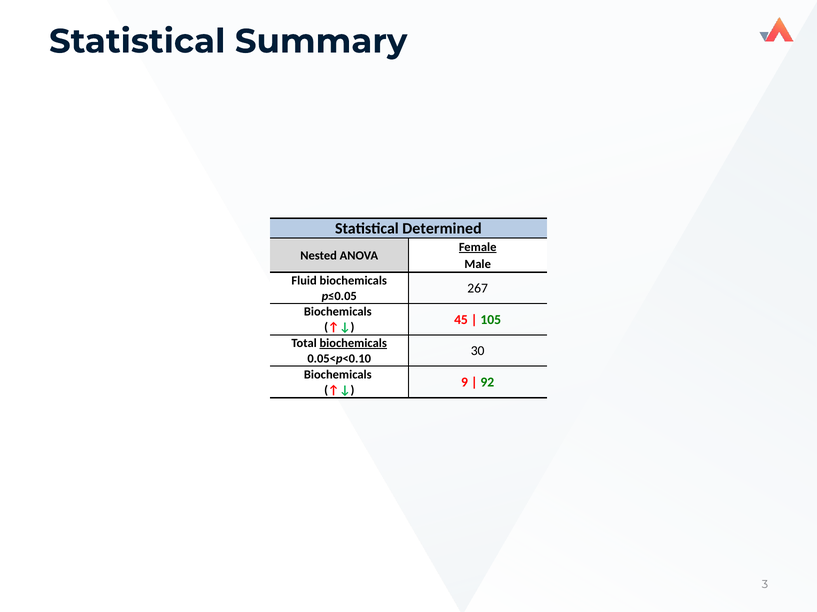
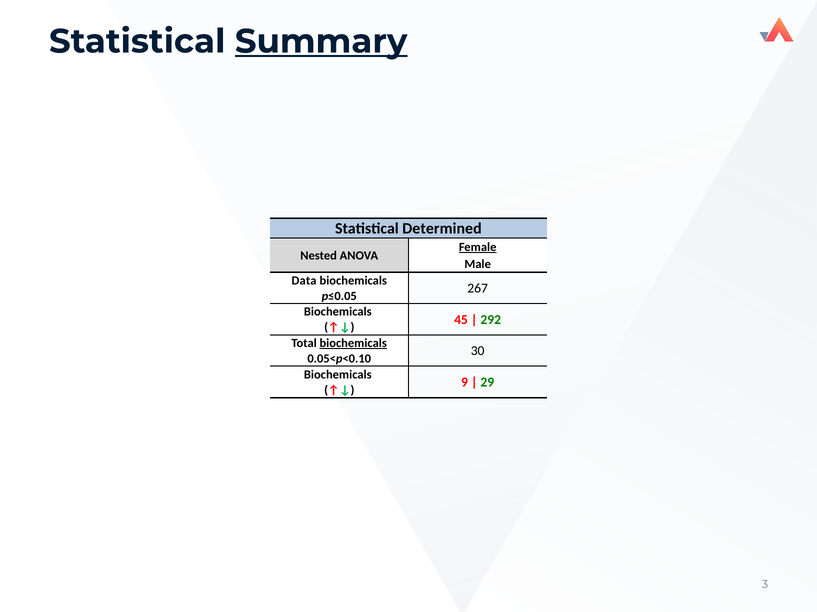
Summary underline: none -> present
Fluid: Fluid -> Data
105: 105 -> 292
92: 92 -> 29
